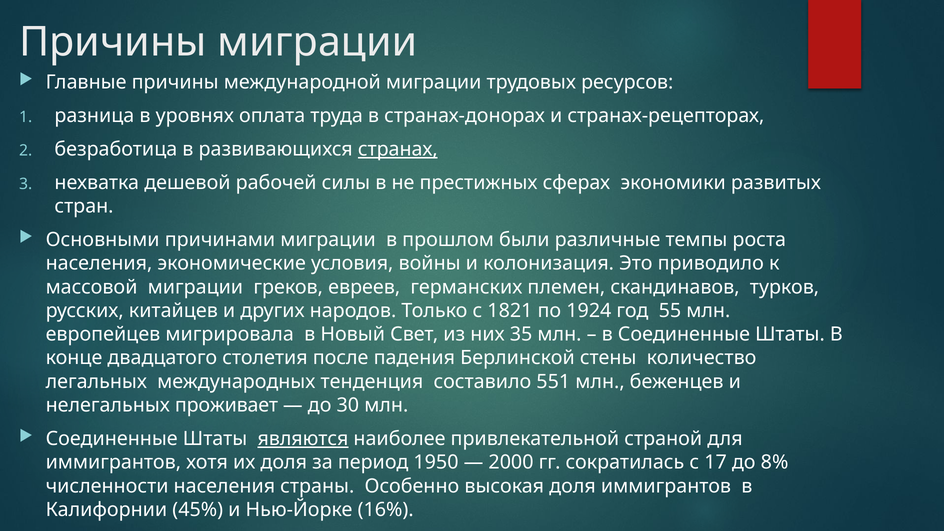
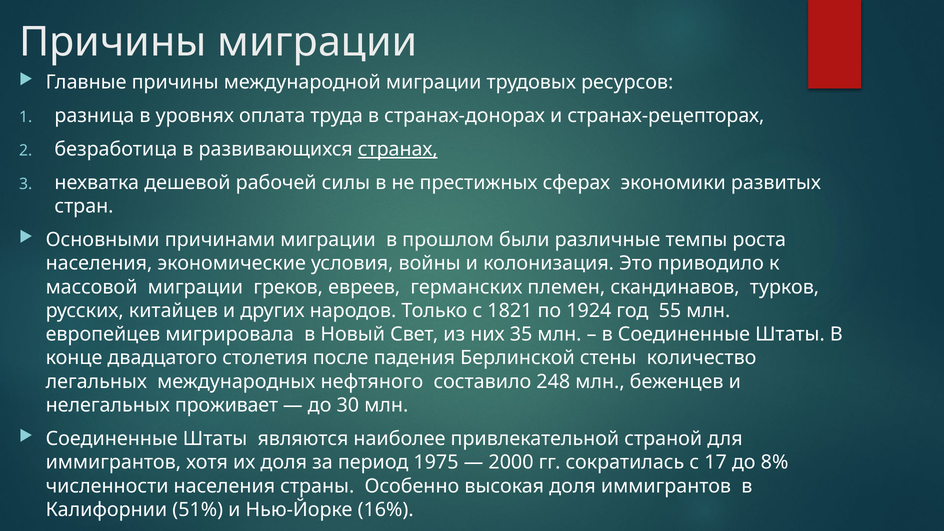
тенденция: тенденция -> нефтяного
551: 551 -> 248
являются underline: present -> none
1950: 1950 -> 1975
45%: 45% -> 51%
